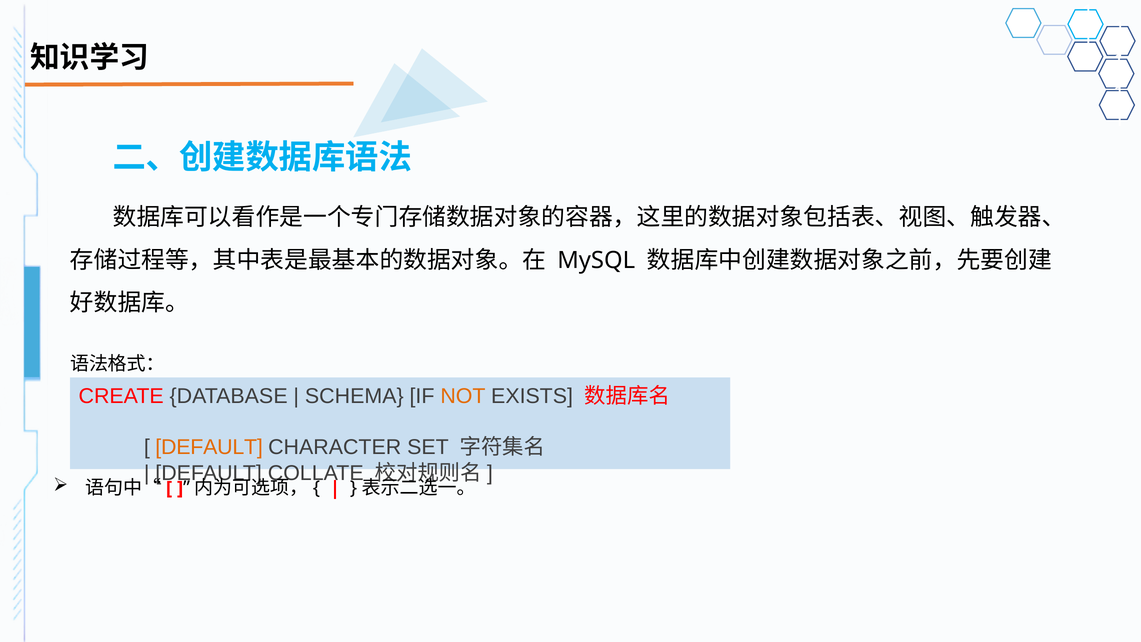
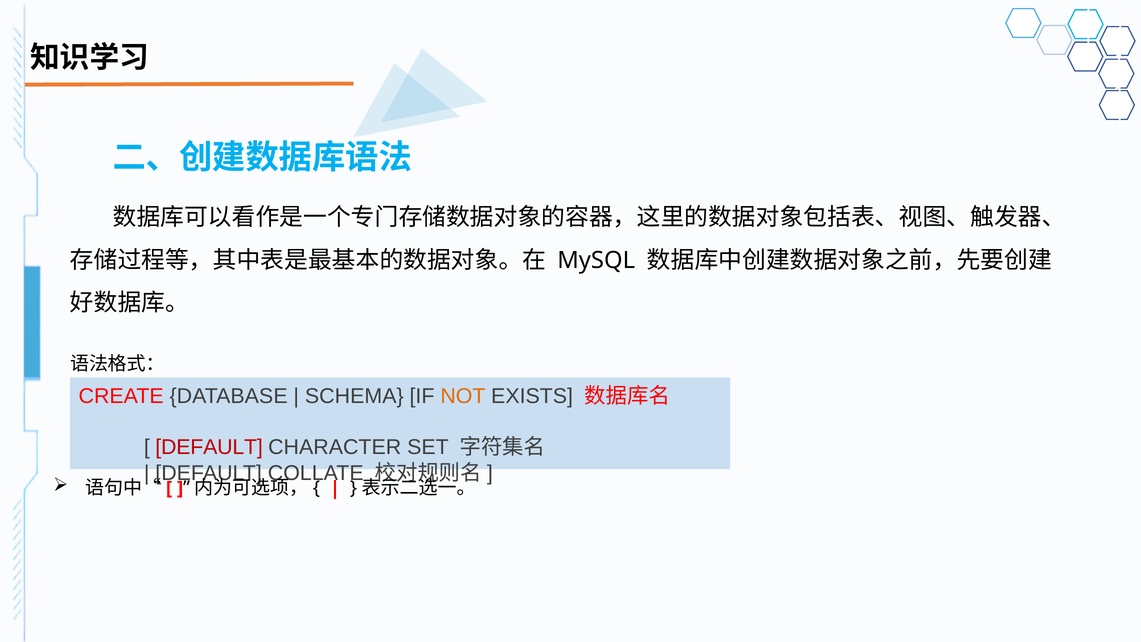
DEFAULT at (209, 447) colour: orange -> red
